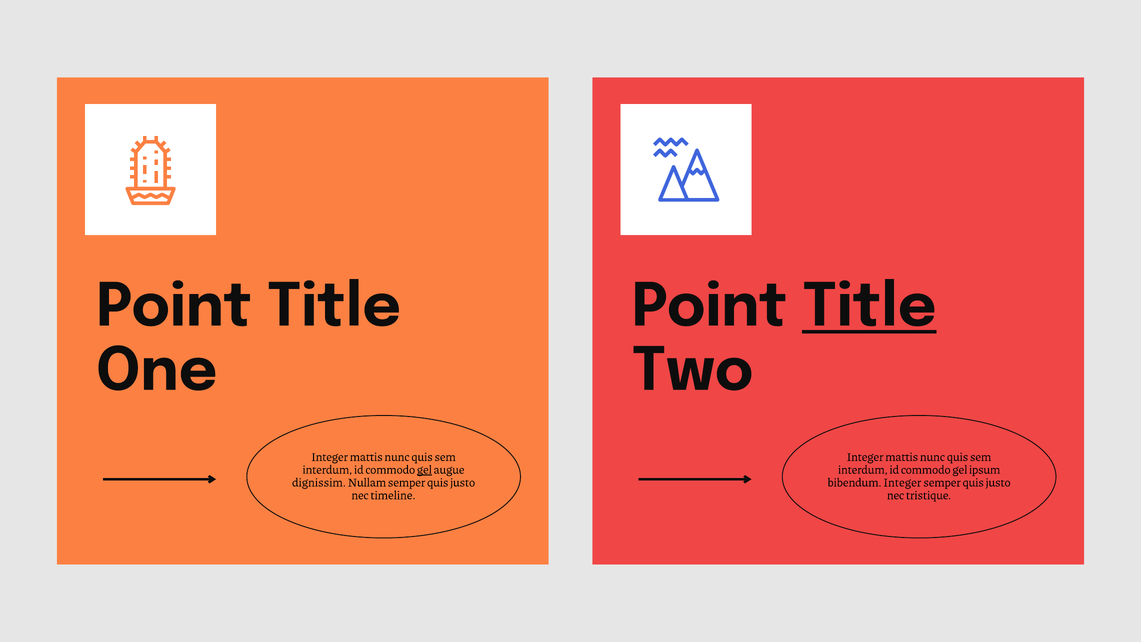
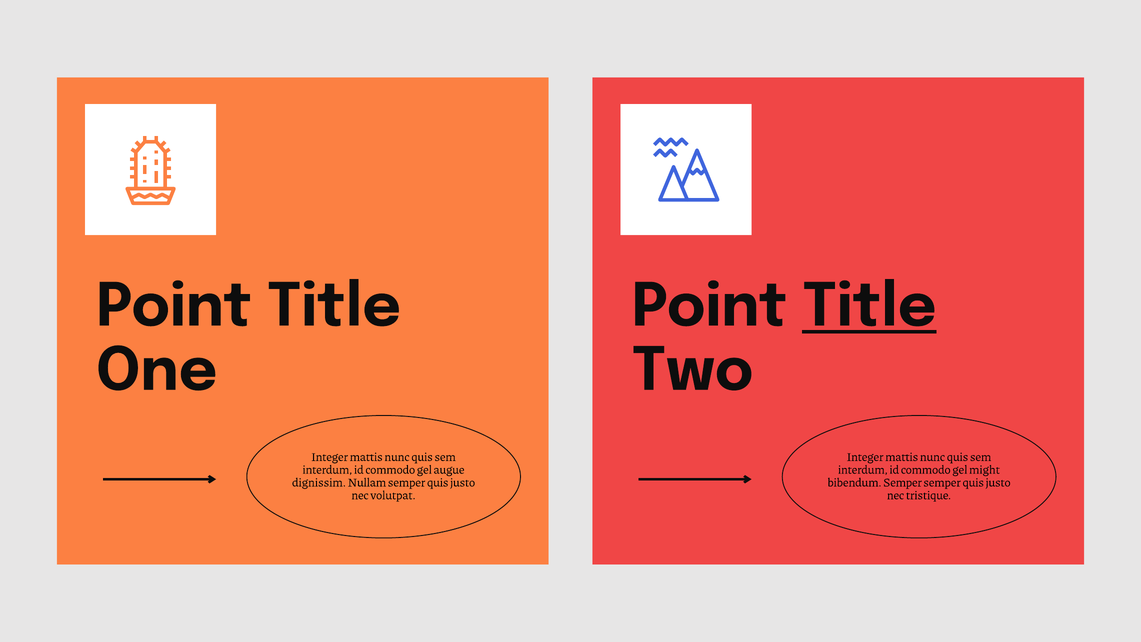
gel at (424, 470) underline: present -> none
ipsum: ipsum -> might
bibendum Integer: Integer -> Semper
timeline: timeline -> volutpat
